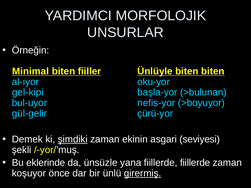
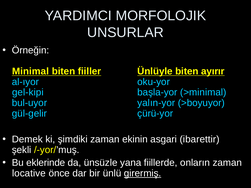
biten biten: biten -> ayırır
>bulunan: >bulunan -> >minimal
nefis-yor: nefis-yor -> yalın-yor
şimdiki underline: present -> none
seviyesi: seviyesi -> ibarettir
fiillerde fiillerde: fiillerde -> onların
koşuyor: koşuyor -> locative
